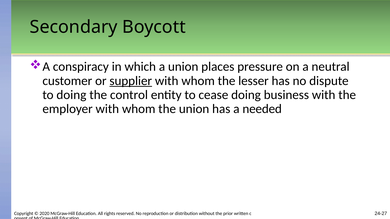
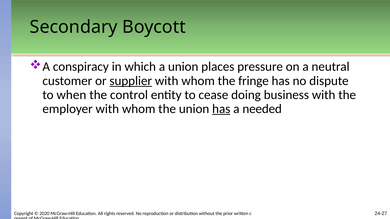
lesser: lesser -> fringe
to doing: doing -> when
has at (221, 109) underline: none -> present
